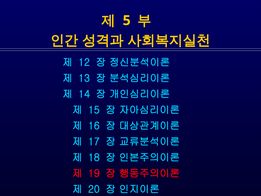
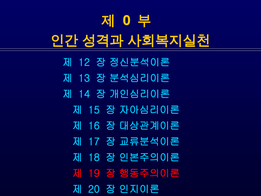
5: 5 -> 0
